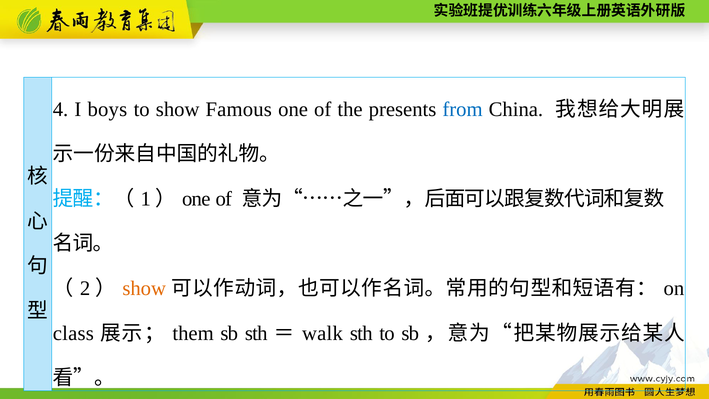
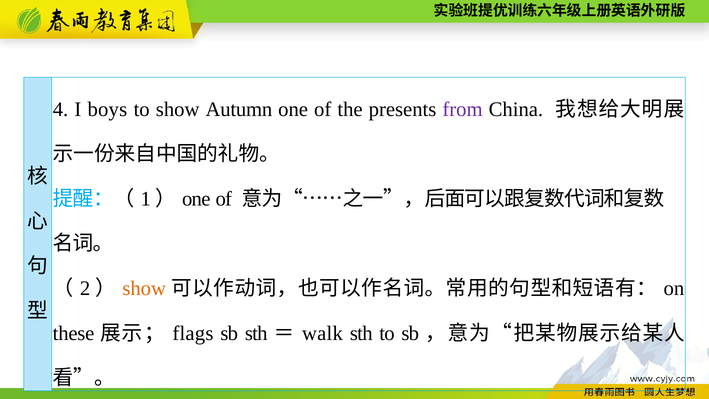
Famous: Famous -> Autumn
from colour: blue -> purple
class: class -> these
them: them -> flags
